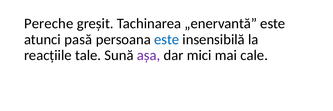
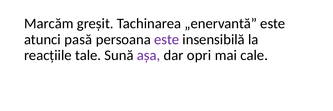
Pereche: Pereche -> Marcăm
este at (167, 39) colour: blue -> purple
mici: mici -> opri
